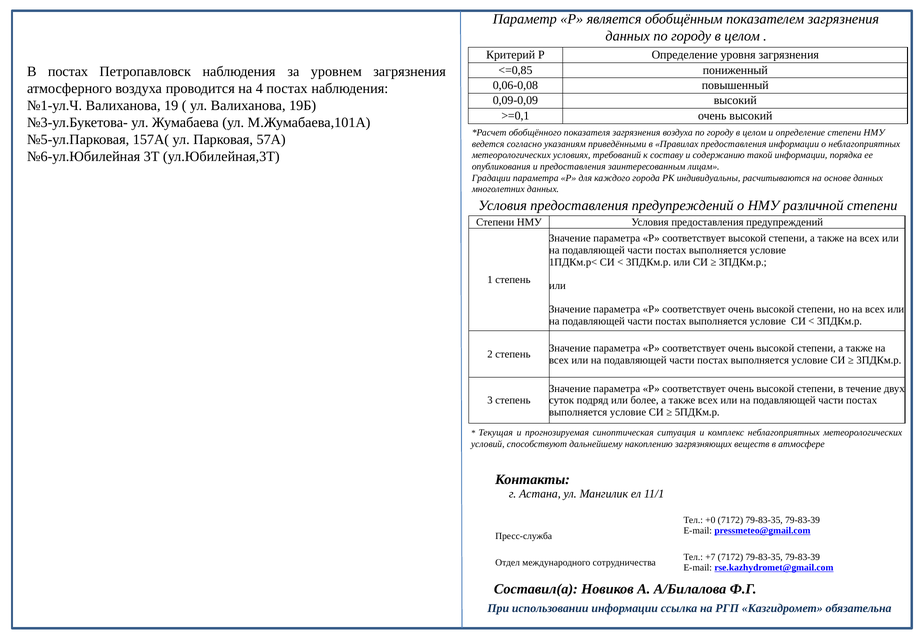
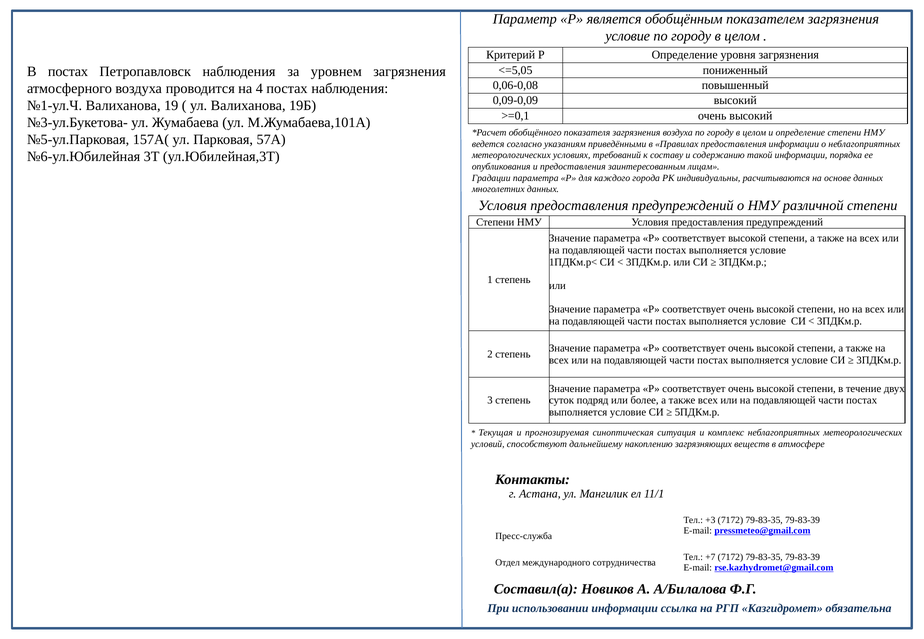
данных at (628, 36): данных -> условие
<=0,85: <=0,85 -> <=5,05
+0: +0 -> +3
